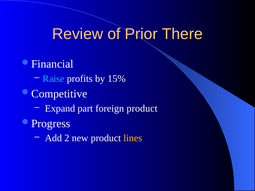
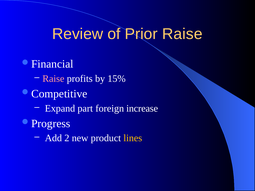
Prior There: There -> Raise
Raise at (53, 79) colour: light blue -> pink
foreign product: product -> increase
